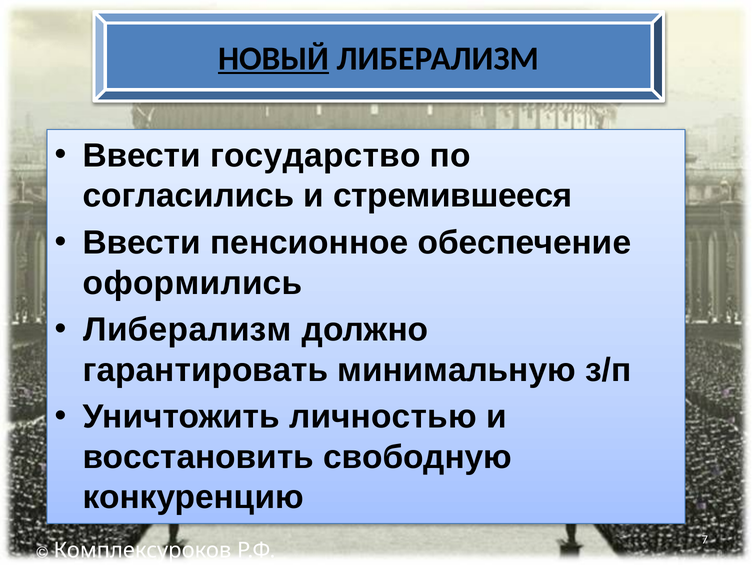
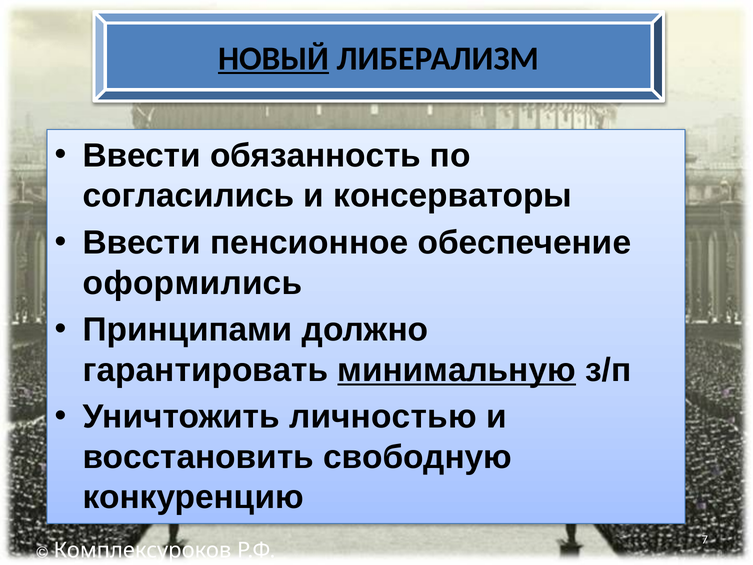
государство: государство -> обязанность
стремившееся: стремившееся -> консерваторы
Либерализм at (187, 330): Либерализм -> Принципами
минимальную underline: none -> present
